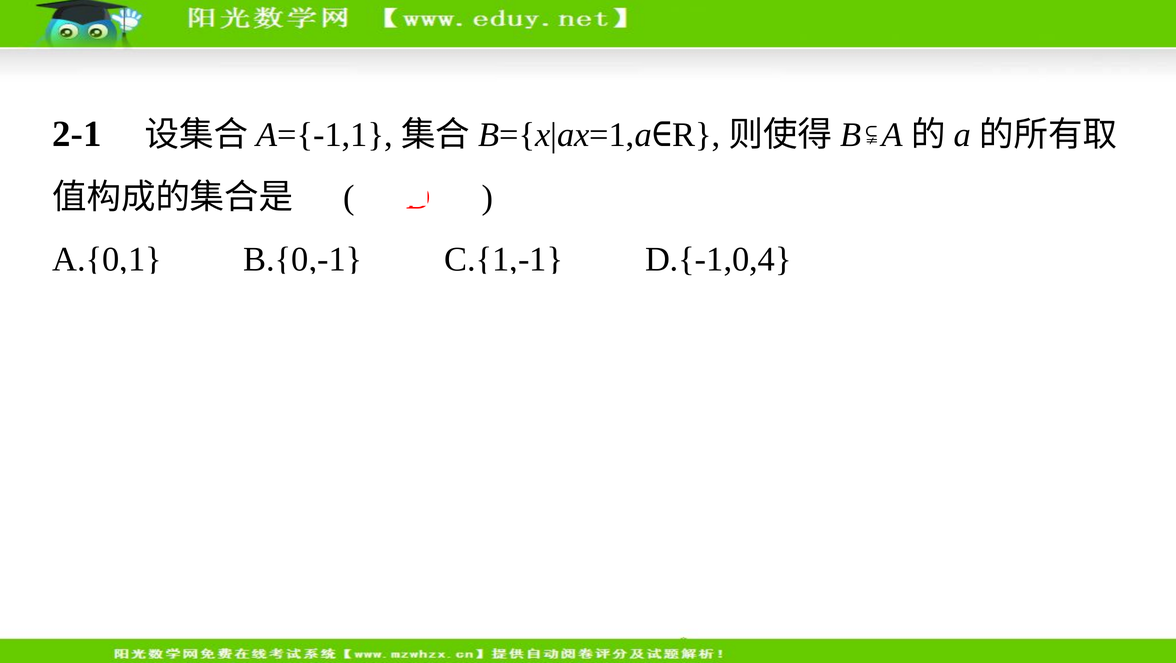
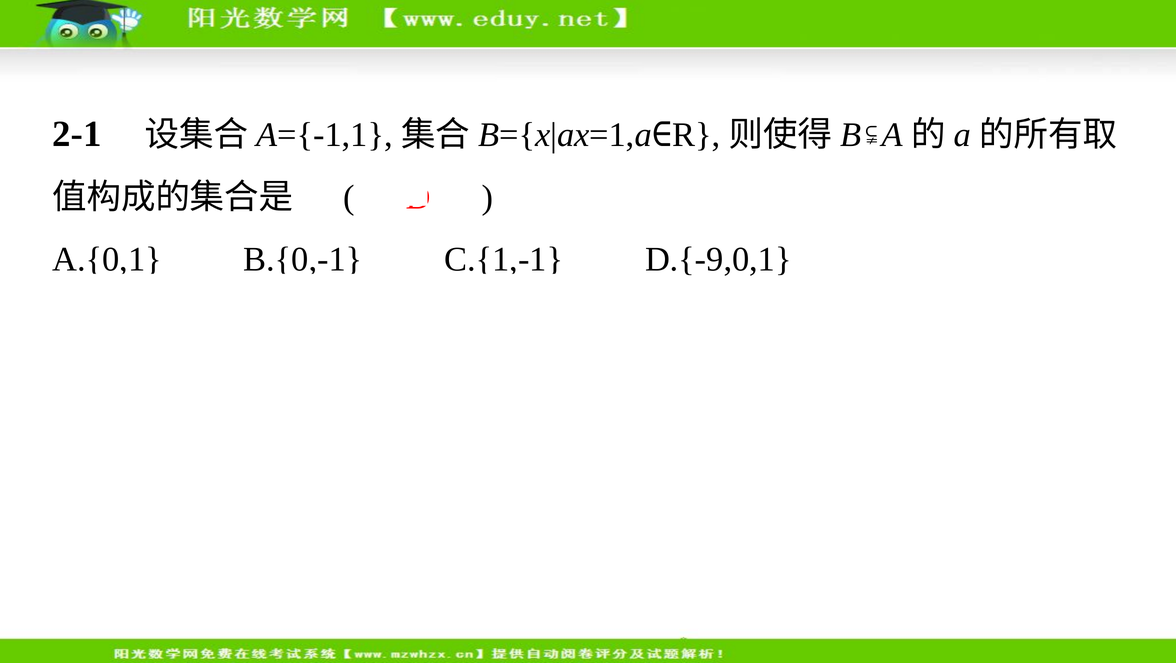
D.{-1,0,4: D.{-1,0,4 -> D.{-9,0,1
